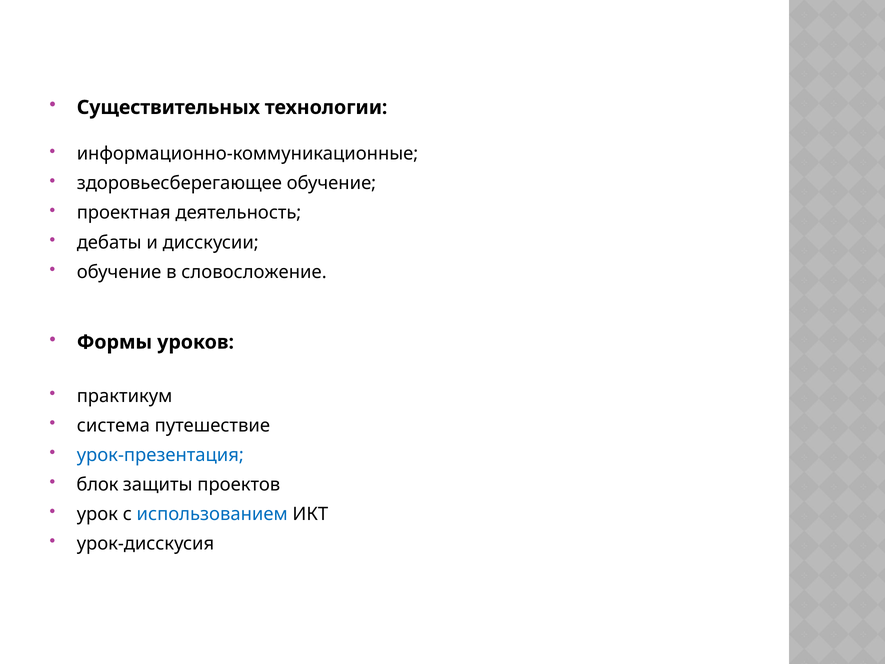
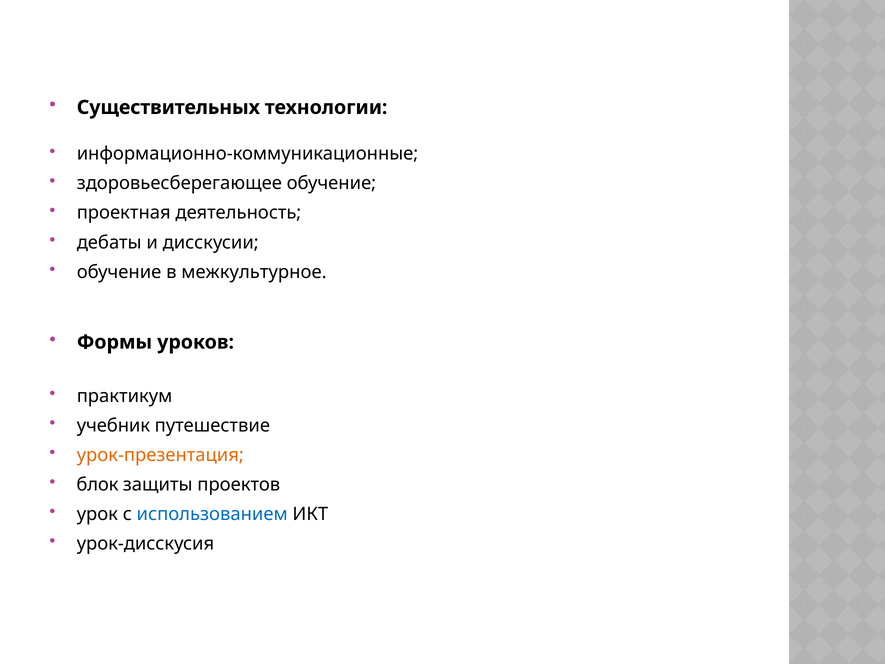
словосложение: словосложение -> межкультурное
система: система -> учебник
урок-презентация colour: blue -> orange
